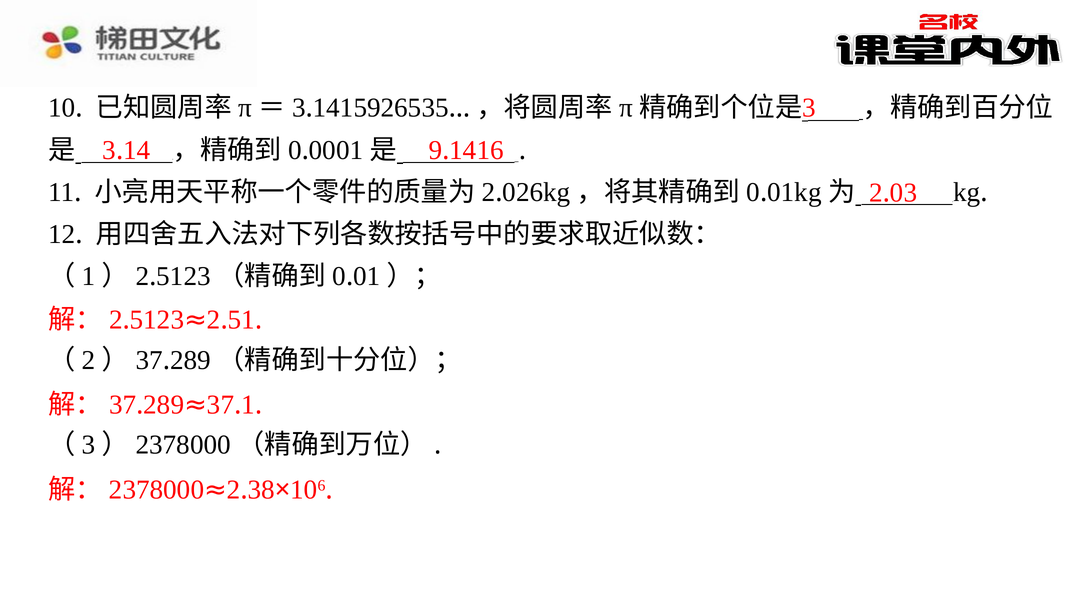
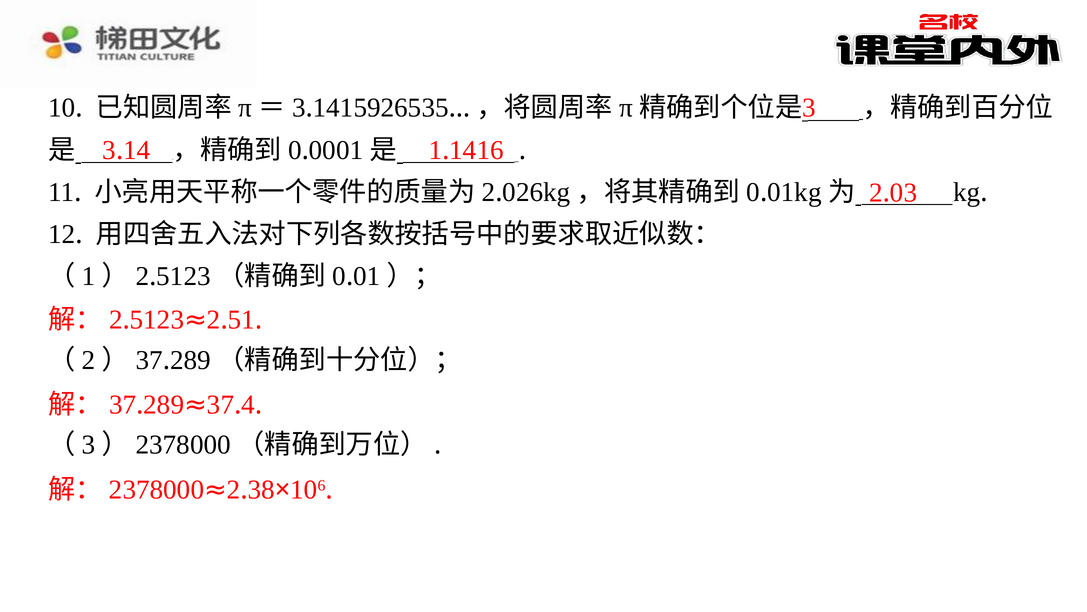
9: 9 -> 1
1: 1 -> 4
